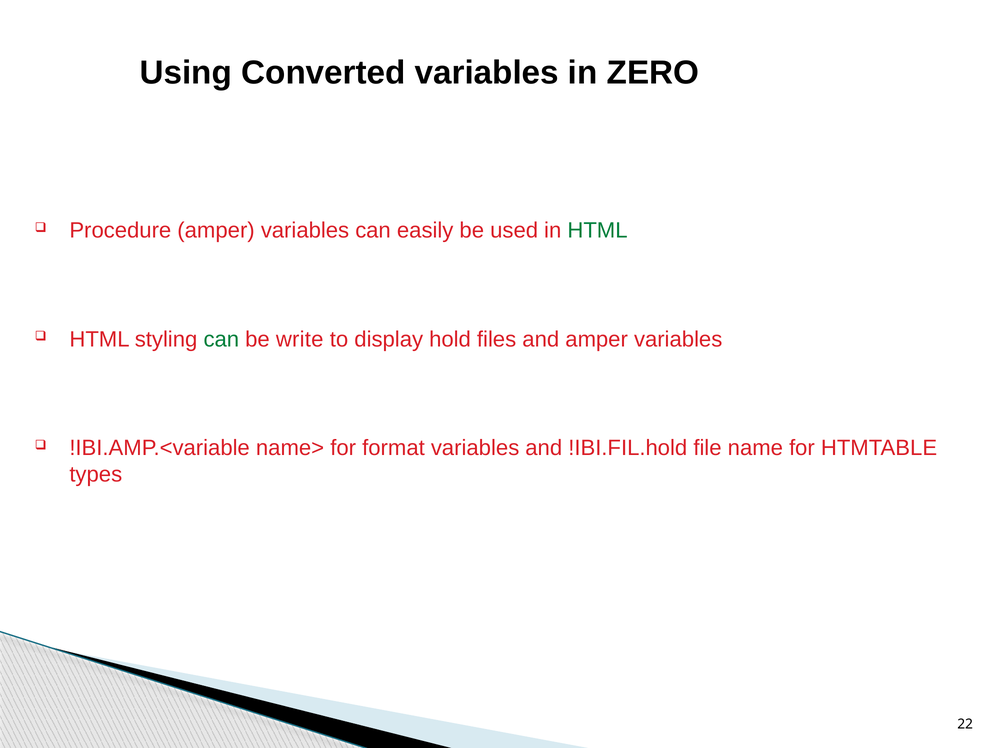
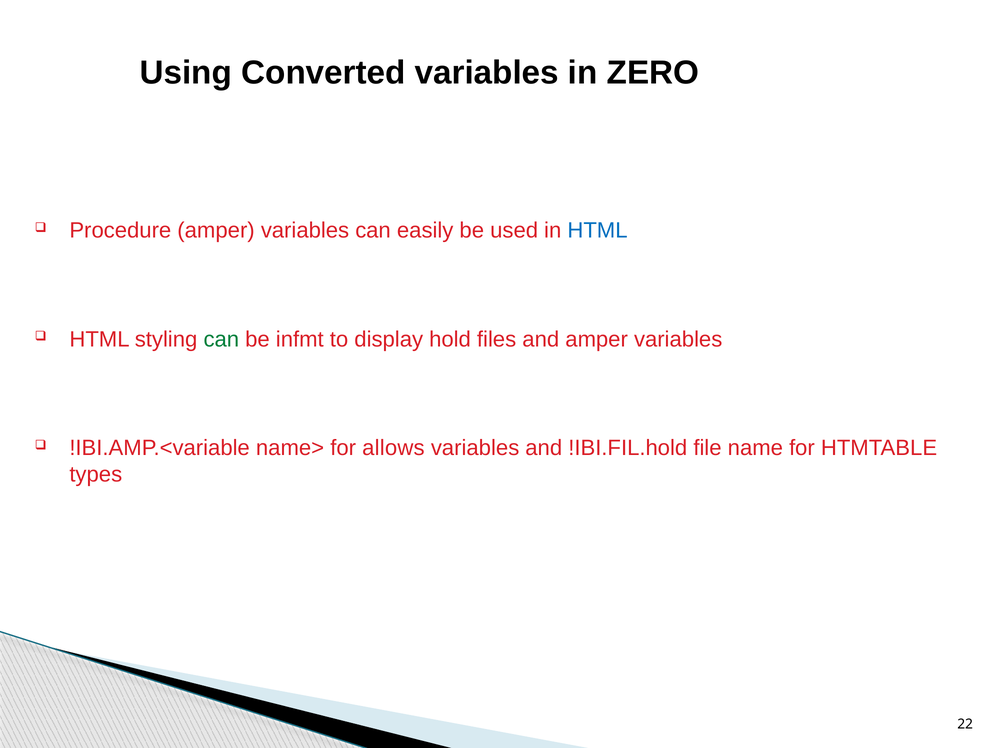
HTML at (598, 230) colour: green -> blue
write: write -> infmt
format: format -> allows
